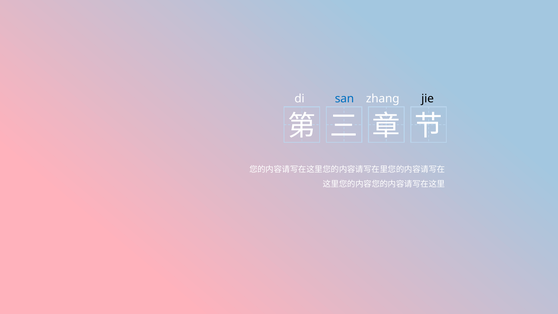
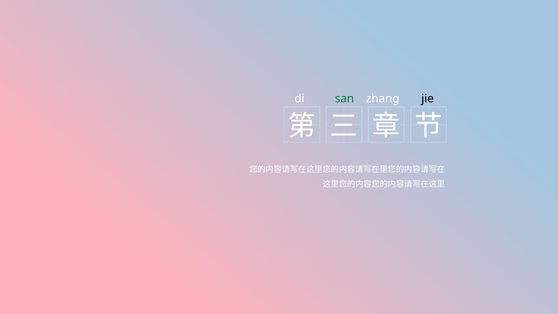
san colour: blue -> green
